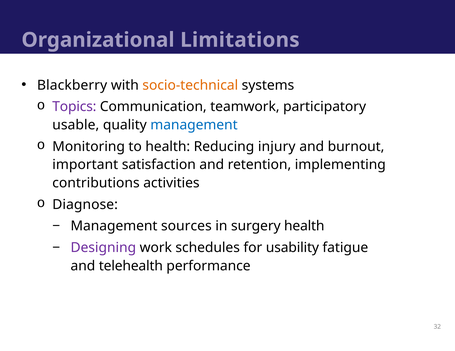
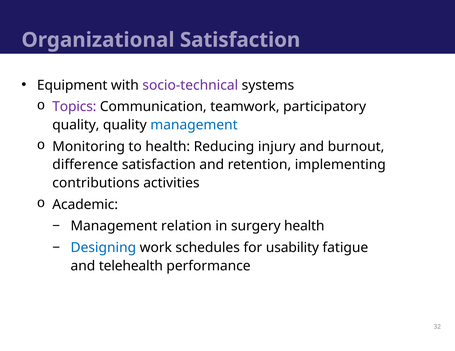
Organizational Limitations: Limitations -> Satisfaction
Blackberry: Blackberry -> Equipment
socio-technical colour: orange -> purple
usable at (76, 125): usable -> quality
important: important -> difference
Diagnose: Diagnose -> Academic
sources: sources -> relation
Designing colour: purple -> blue
